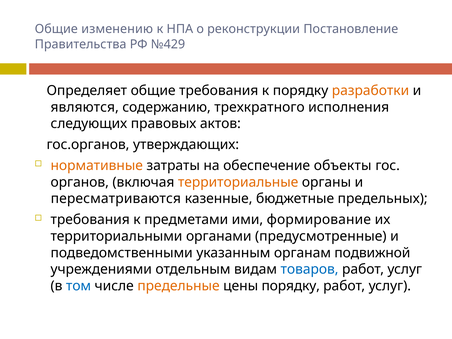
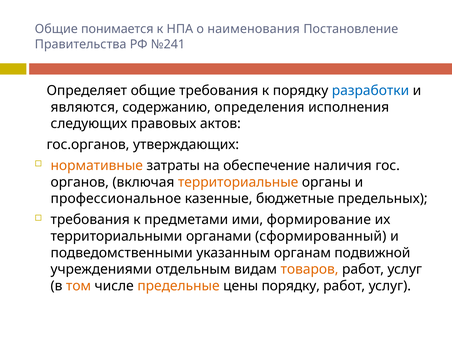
изменению: изменению -> понимается
реконструкции: реконструкции -> наименования
№429: №429 -> №241
разработки colour: orange -> blue
трехкратного: трехкратного -> определения
объекты: объекты -> наличия
пересматриваются: пересматриваются -> профессиональное
предусмотренные: предусмотренные -> сформированный
товаров colour: blue -> orange
том colour: blue -> orange
